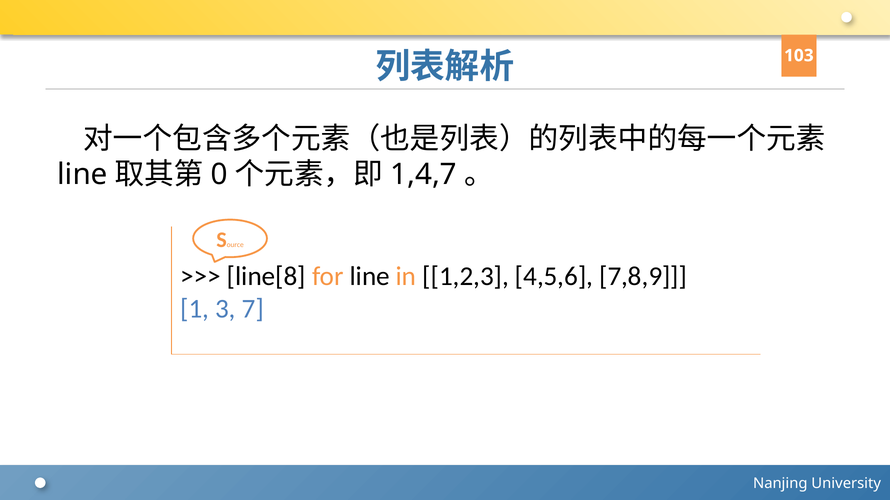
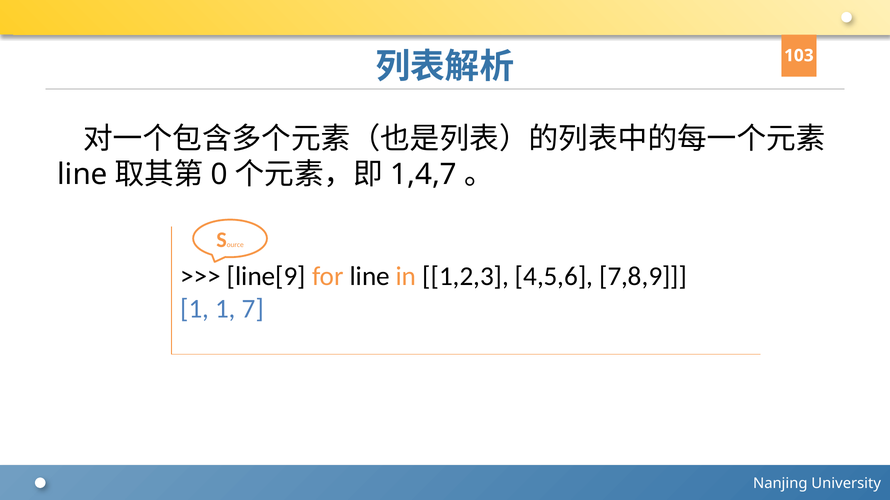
line[8: line[8 -> line[9
1 3: 3 -> 1
